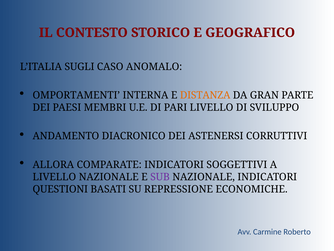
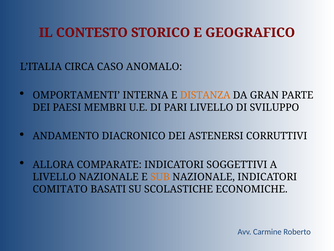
SUGLI: SUGLI -> CIRCA
SUB colour: purple -> orange
QUESTIONI: QUESTIONI -> COMITATO
REPRESSIONE: REPRESSIONE -> SCOLASTICHE
